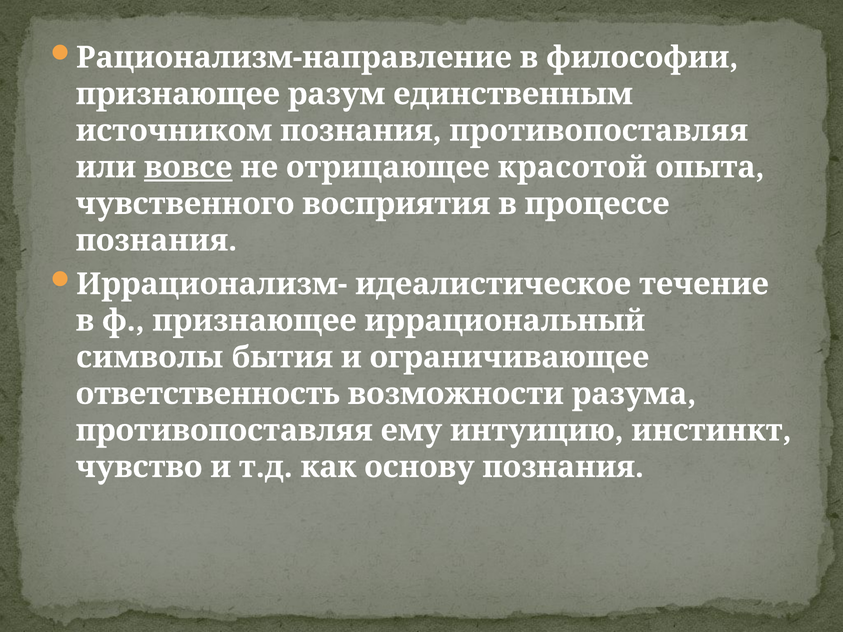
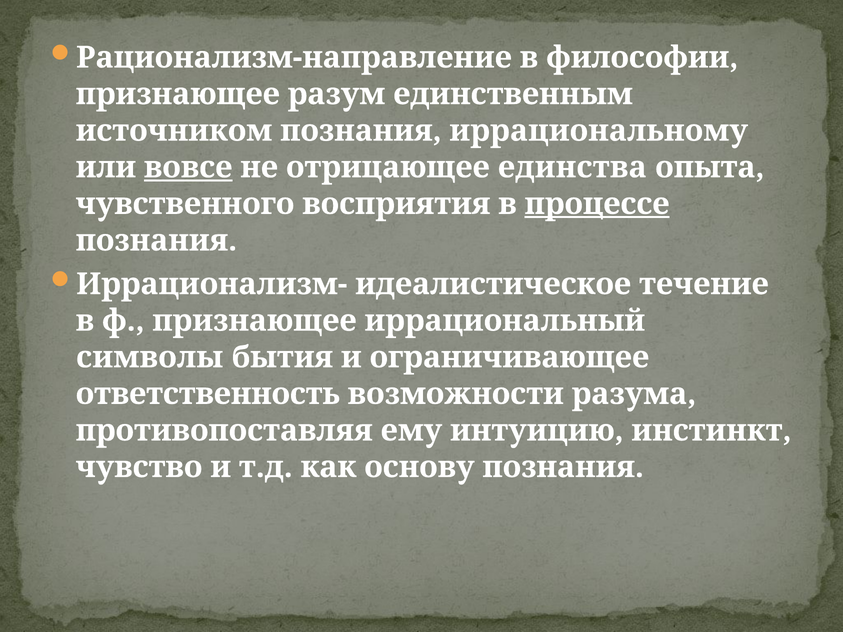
познания противопоставляя: противопоставляя -> иррациональному
красотой: красотой -> единства
процессе underline: none -> present
